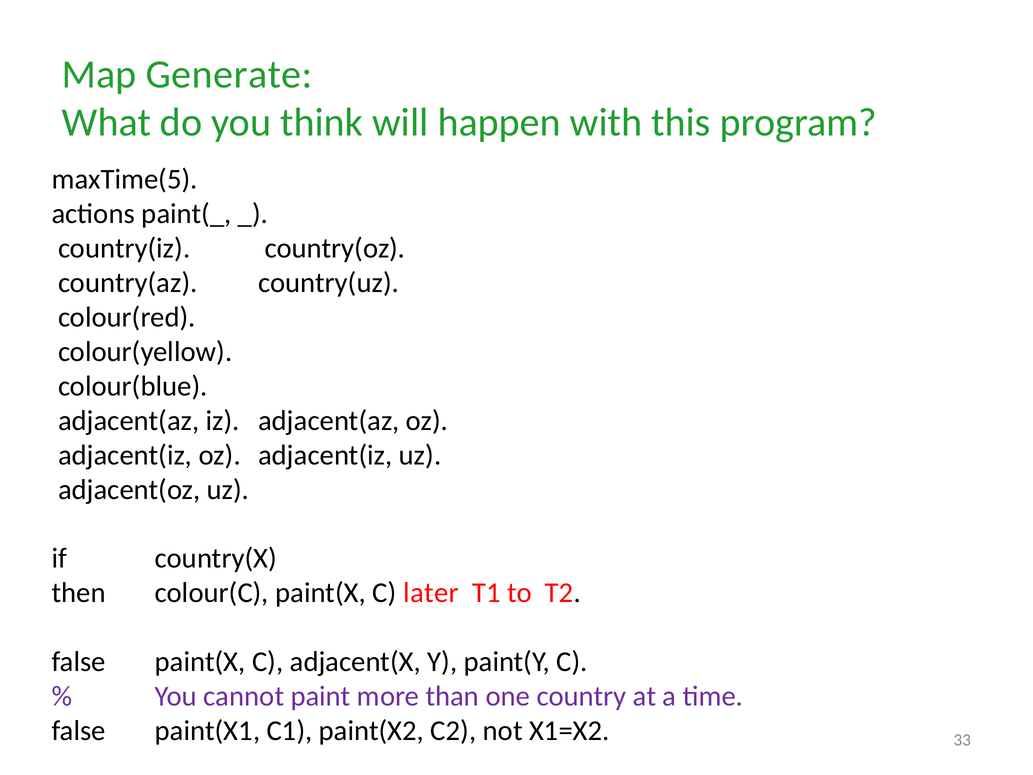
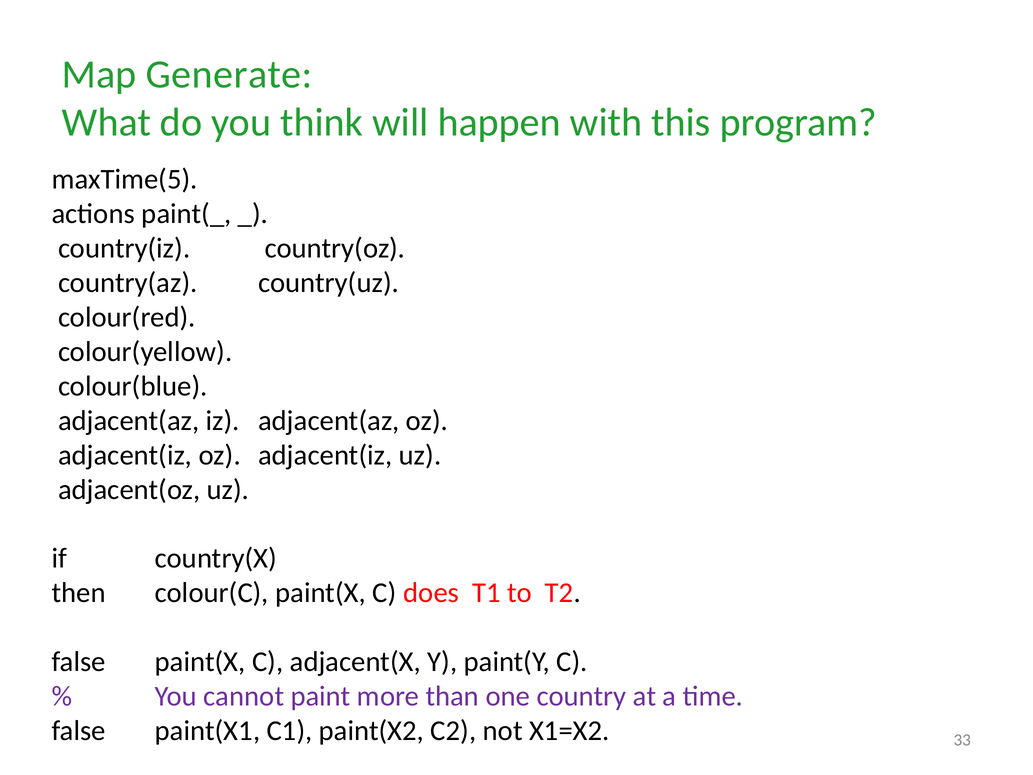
later: later -> does
